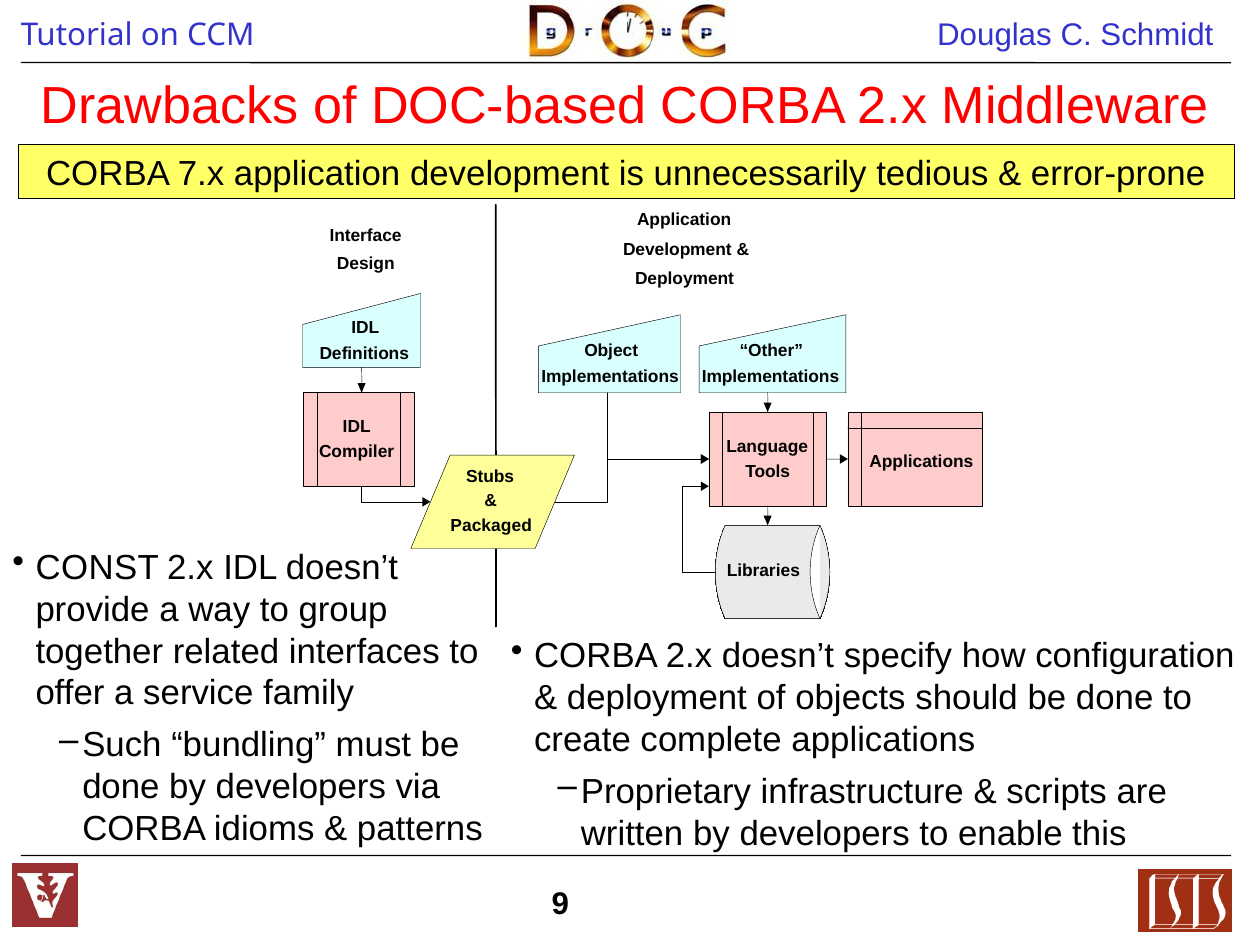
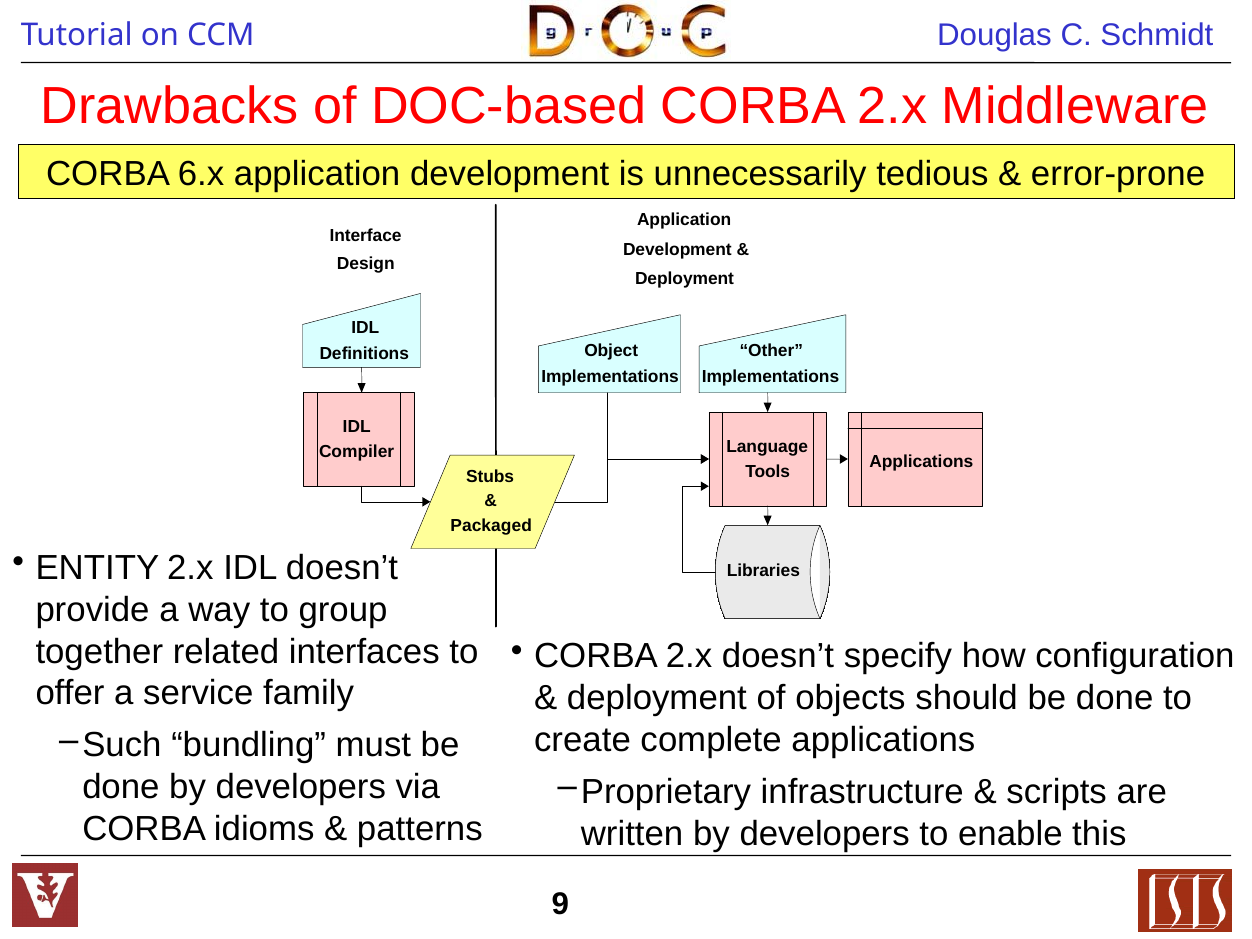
7.x: 7.x -> 6.x
CONST: CONST -> ENTITY
